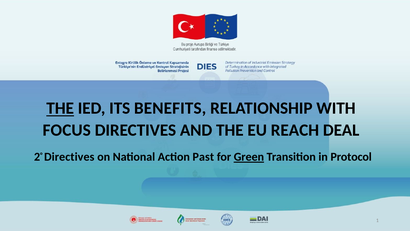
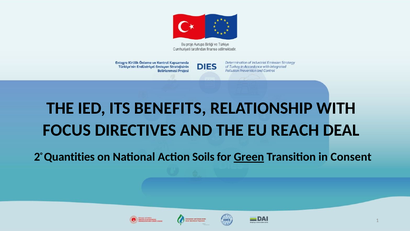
THE at (60, 108) underline: present -> none
2° Directives: Directives -> Quantities
Past: Past -> Soils
Protocol: Protocol -> Consent
